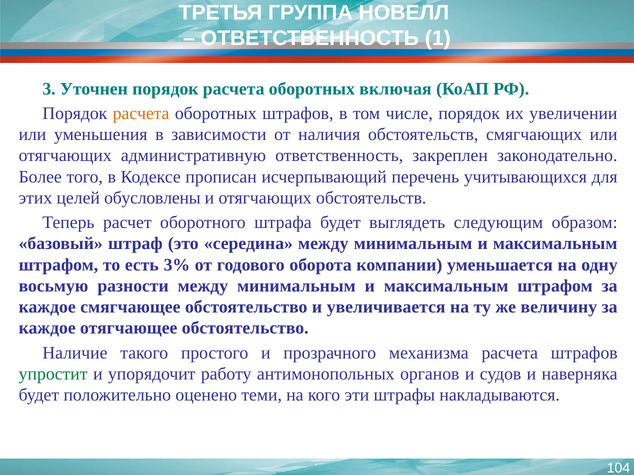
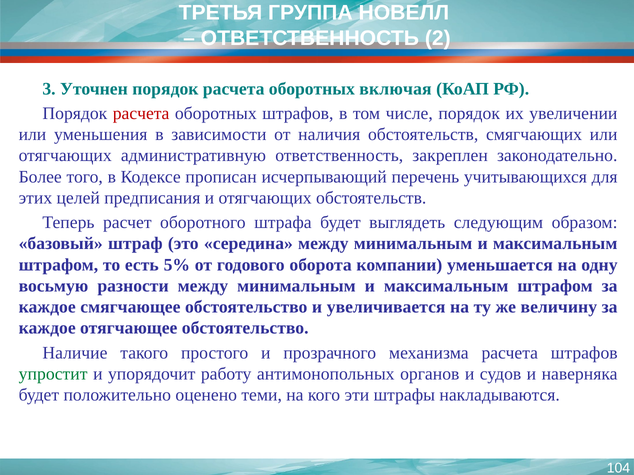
1: 1 -> 2
расчета at (141, 114) colour: orange -> red
обусловлены: обусловлены -> предписания
3%: 3% -> 5%
